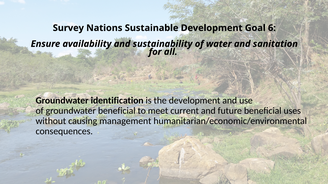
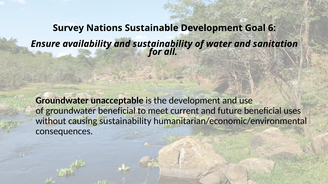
identification: identification -> unacceptable
causing management: management -> sustainability
